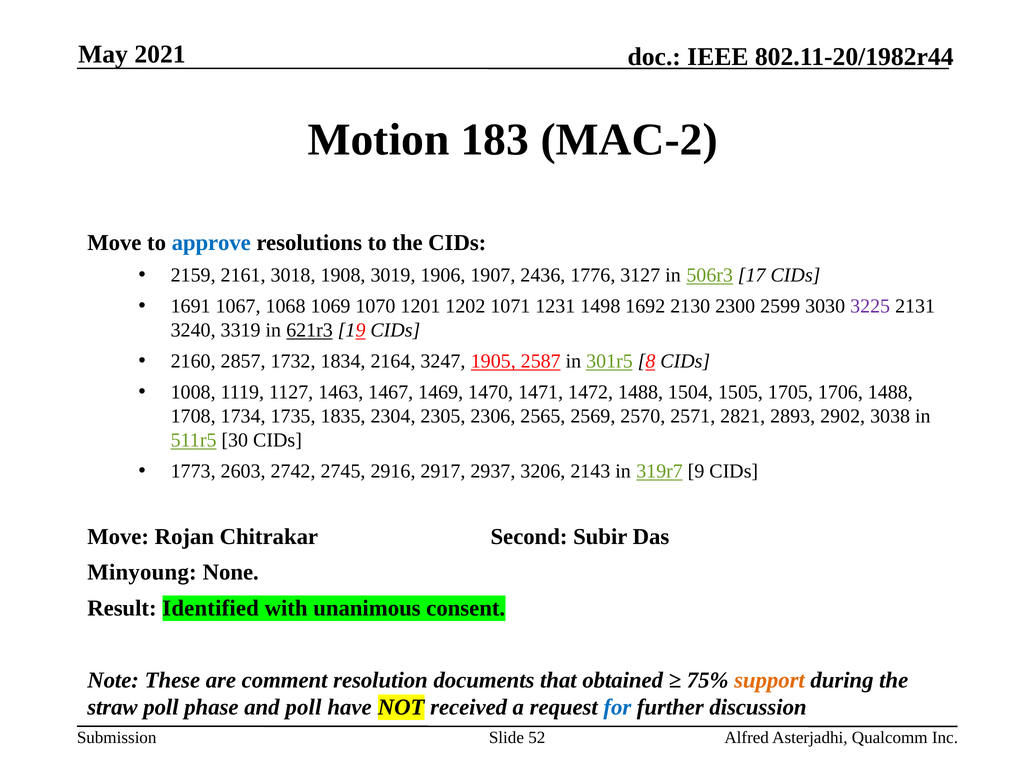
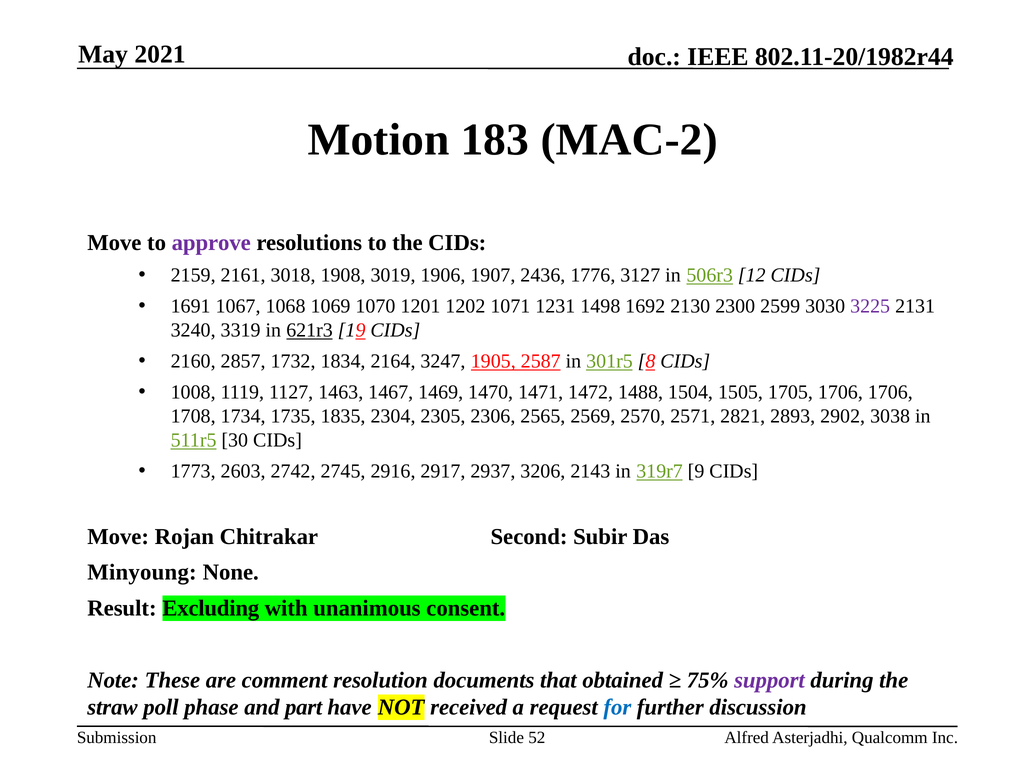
approve colour: blue -> purple
17: 17 -> 12
1706 1488: 1488 -> 1706
Identified: Identified -> Excluding
support colour: orange -> purple
and poll: poll -> part
